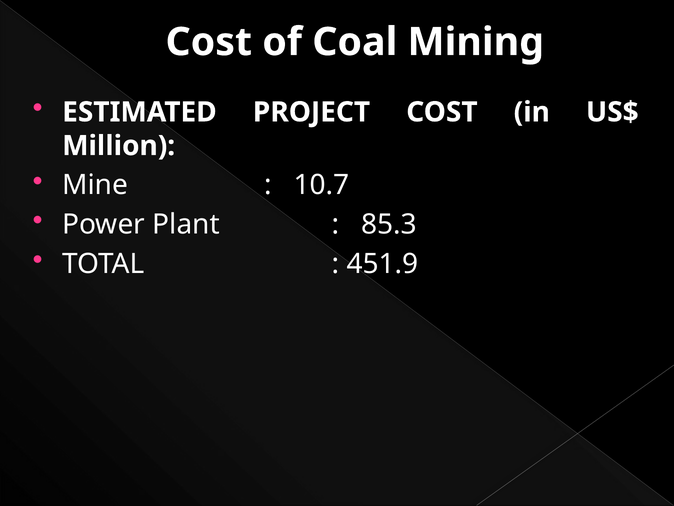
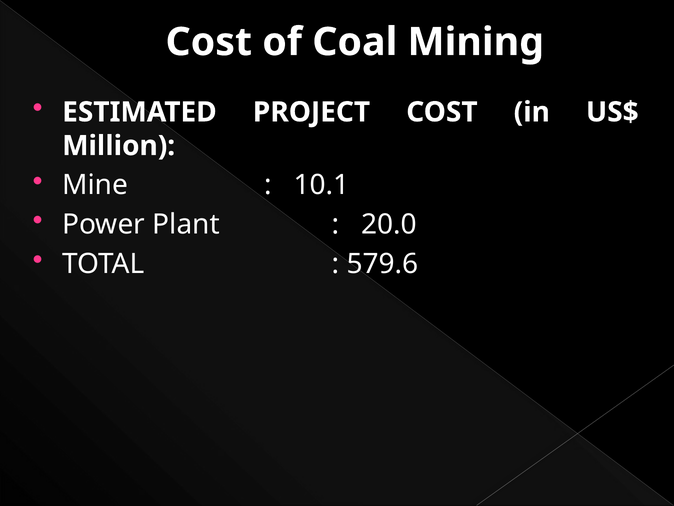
10.7: 10.7 -> 10.1
85.3: 85.3 -> 20.0
451.9: 451.9 -> 579.6
